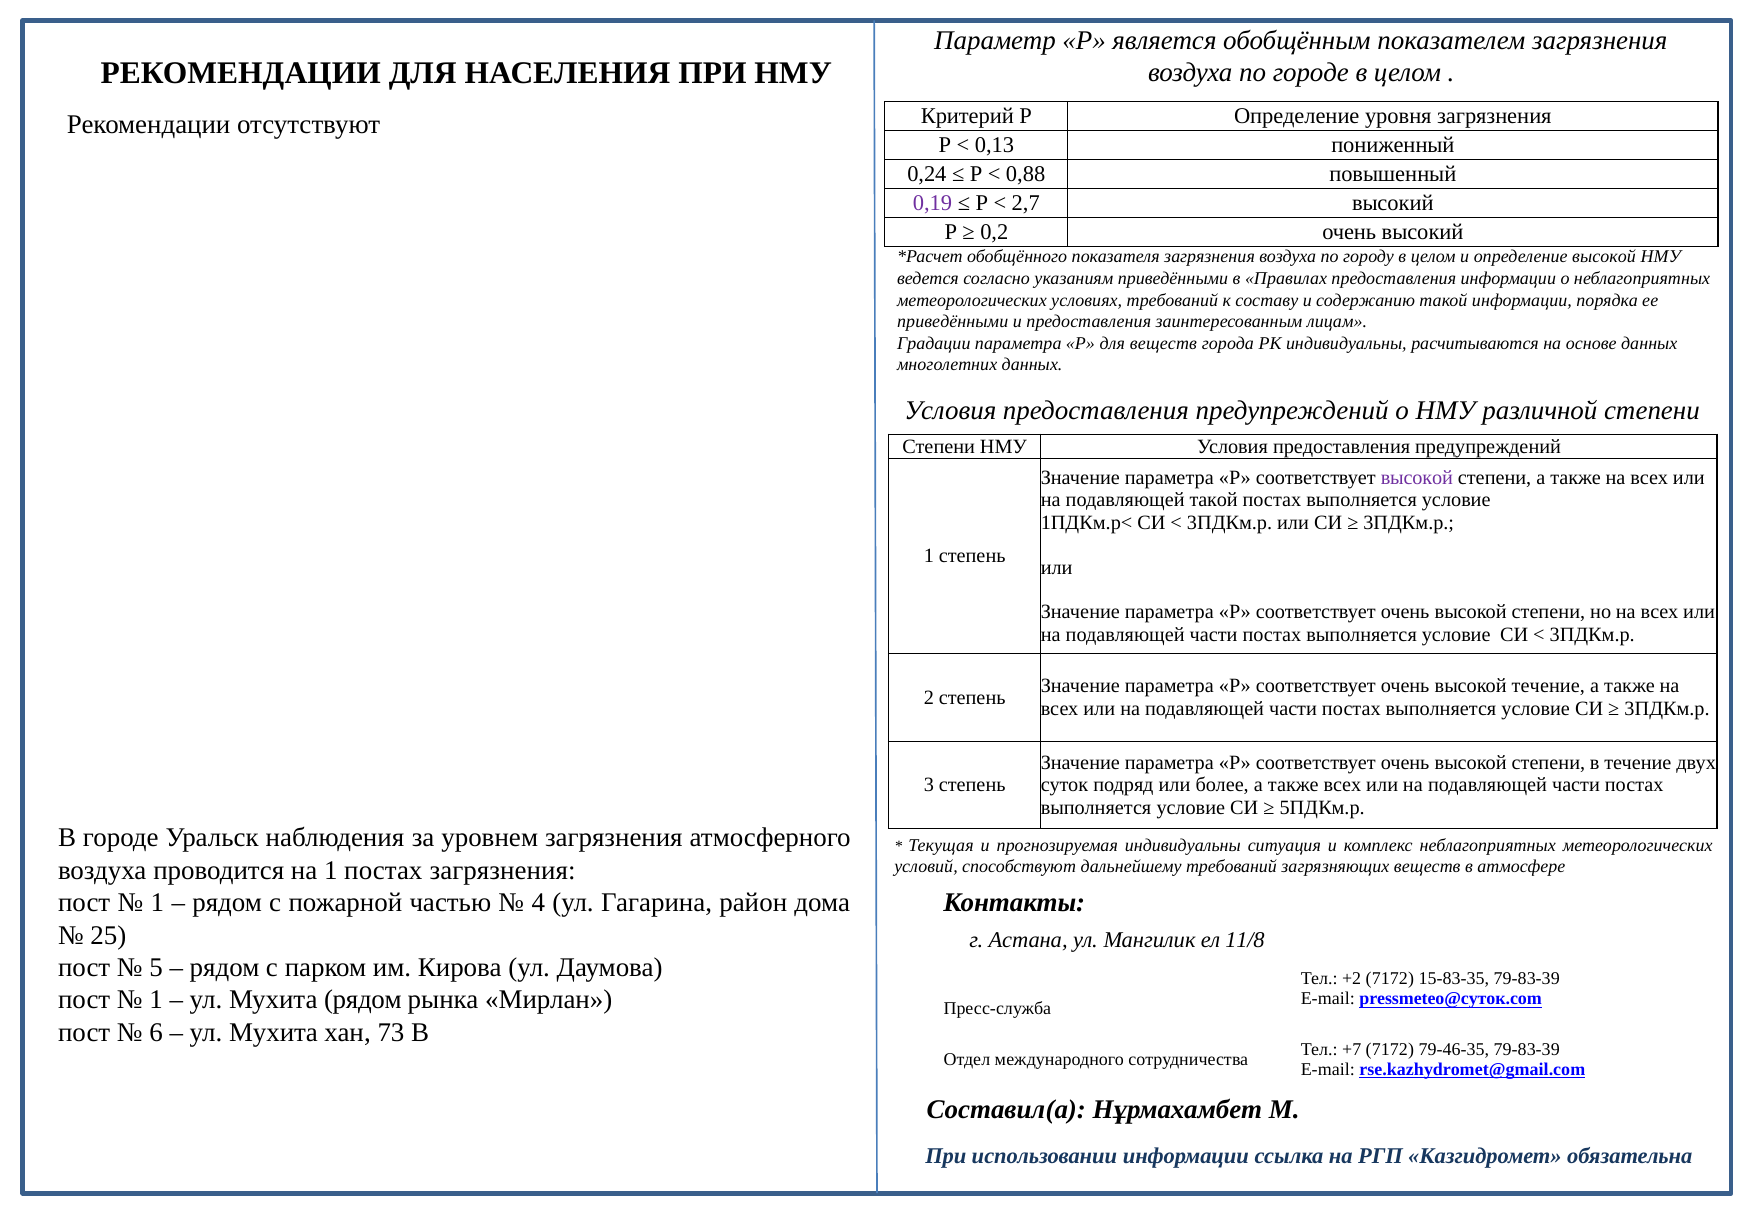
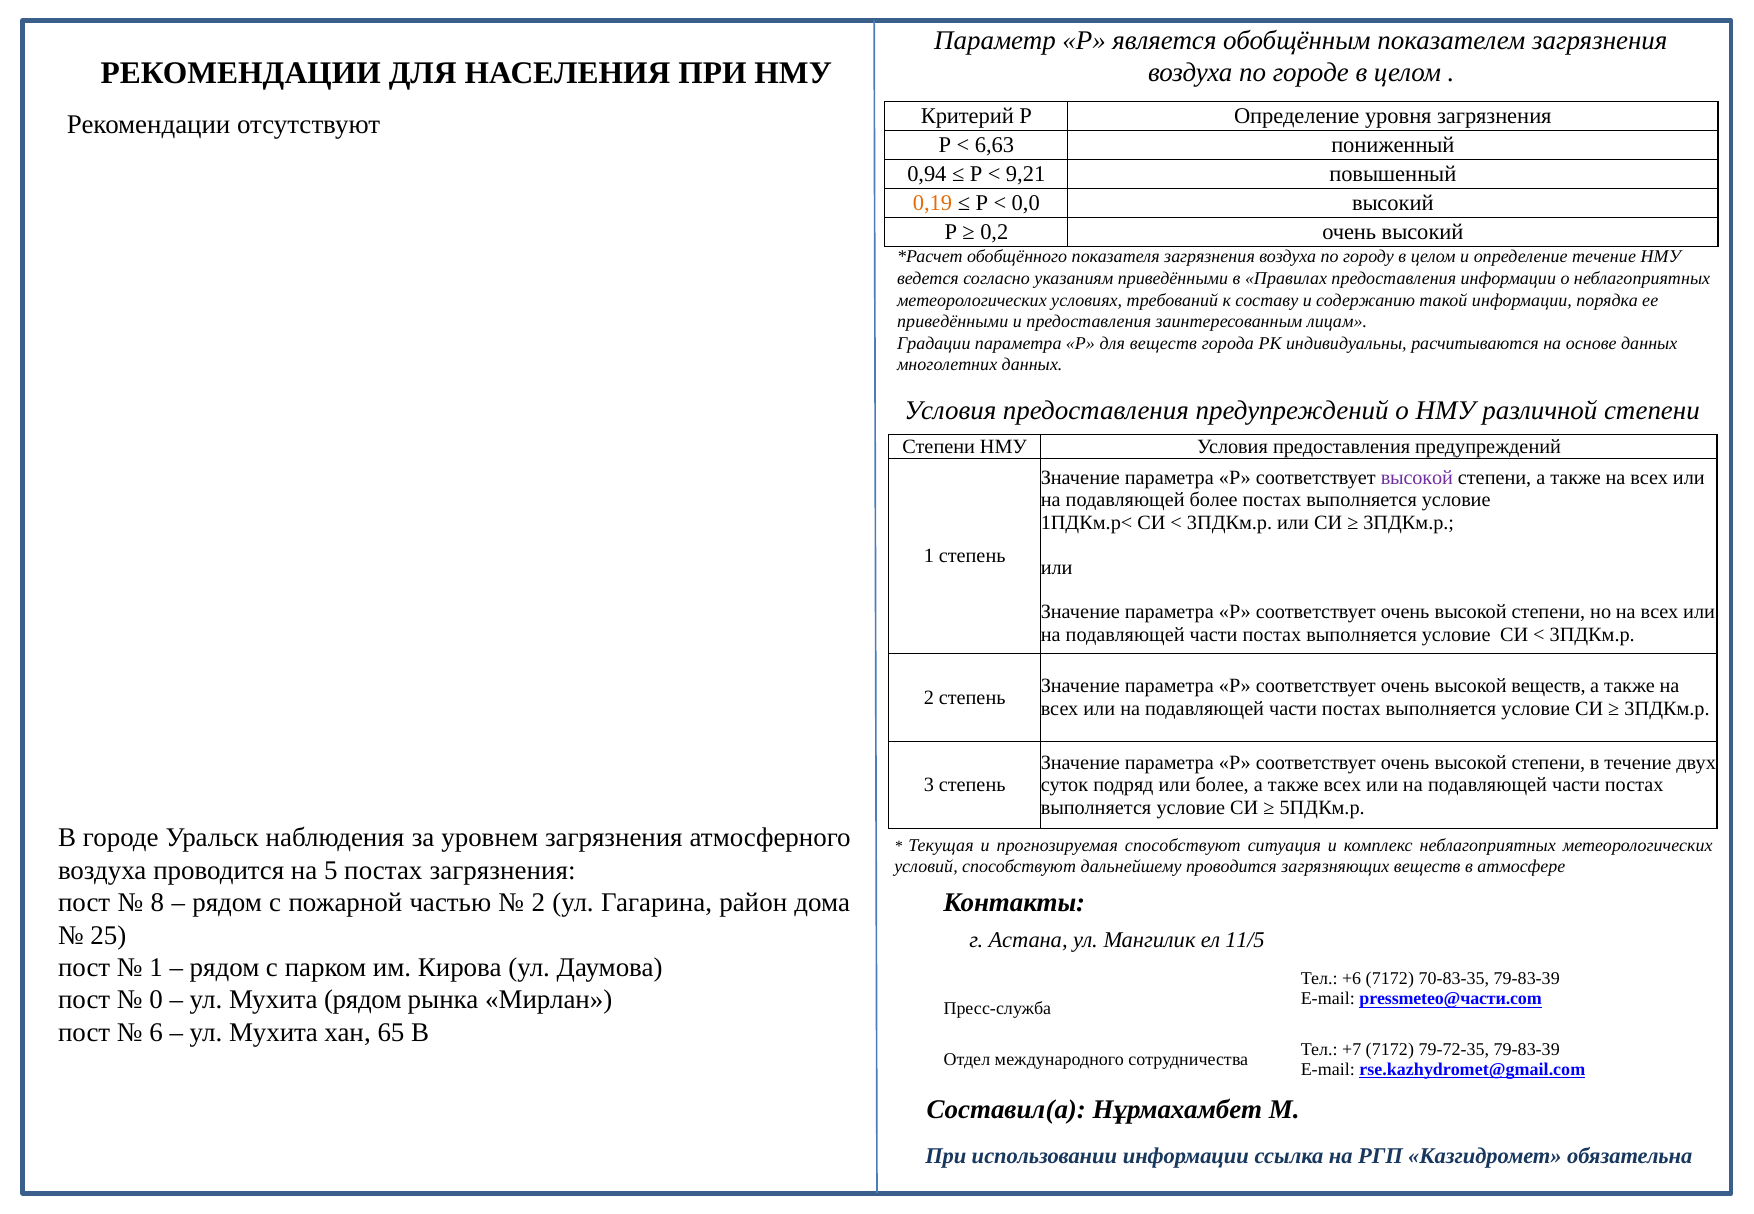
0,13: 0,13 -> 6,63
0,24: 0,24 -> 0,94
0,88: 0,88 -> 9,21
0,19 colour: purple -> orange
2,7: 2,7 -> 0,0
определение высокой: высокой -> течение
подавляющей такой: такой -> более
высокой течение: течение -> веществ
прогнозируемая индивидуальны: индивидуальны -> способствуют
на 1: 1 -> 5
дальнейшему требований: требований -> проводится
1 at (157, 903): 1 -> 8
4 at (538, 903): 4 -> 2
11/8: 11/8 -> 11/5
5 at (156, 968): 5 -> 1
+2: +2 -> +6
15-83-35: 15-83-35 -> 70-83-35
1 at (156, 1000): 1 -> 0
pressmeteo@суток.com: pressmeteo@суток.com -> pressmeteo@части.com
73: 73 -> 65
79-46-35: 79-46-35 -> 79-72-35
